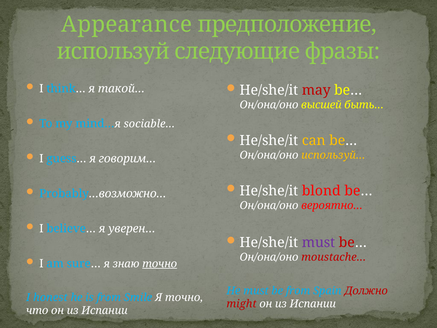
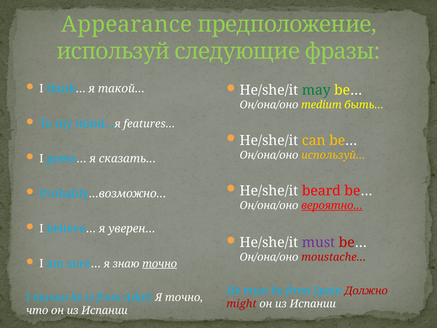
may colour: red -> green
высшей: высшей -> medium
sociable…: sociable… -> features…
говорим…: говорим… -> сказать…
blond: blond -> beard
вероятно… underline: none -> present
I honest: honest -> точно
Smile: Smile -> Adult
